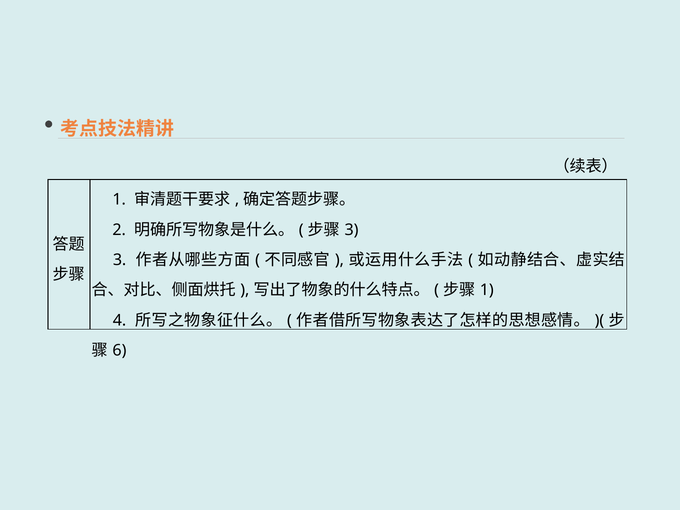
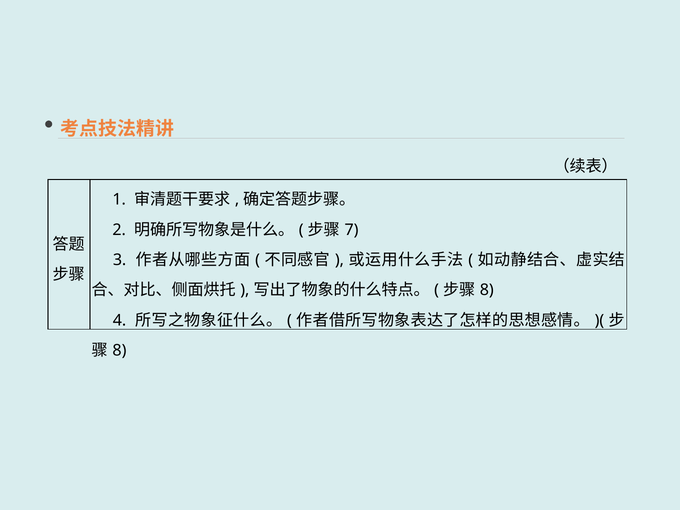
3 at (352, 230): 3 -> 7
1 at (487, 290): 1 -> 8
6 at (119, 351): 6 -> 8
